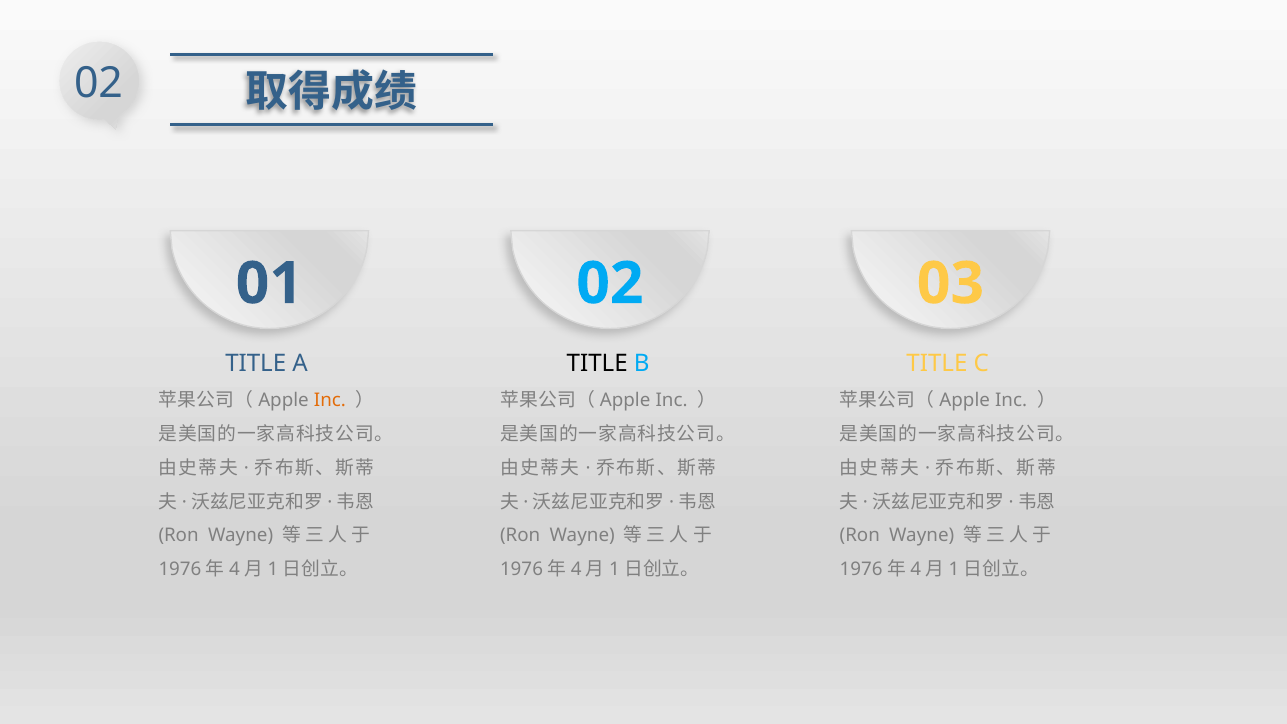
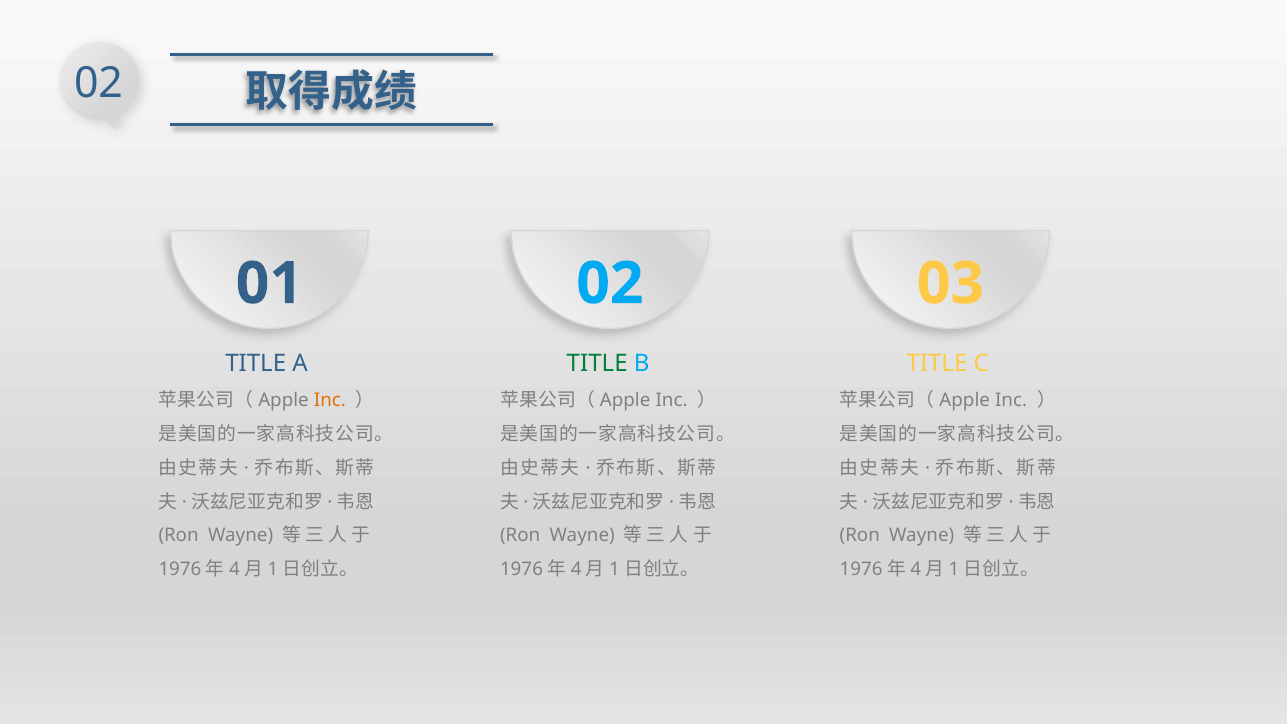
TITLE at (597, 364) colour: black -> green
